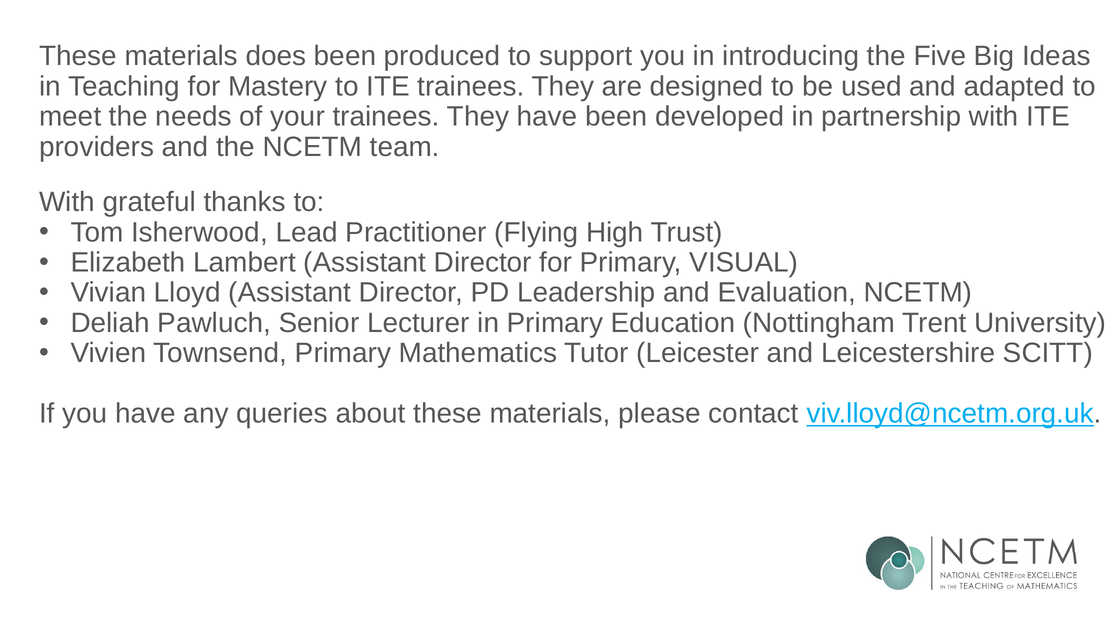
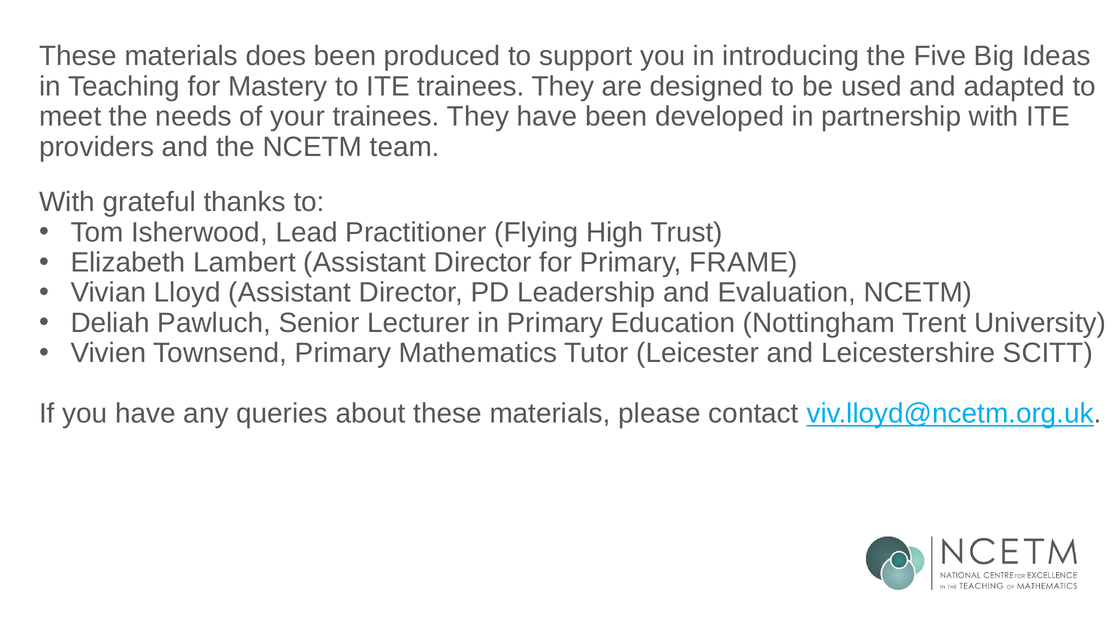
VISUAL: VISUAL -> FRAME
